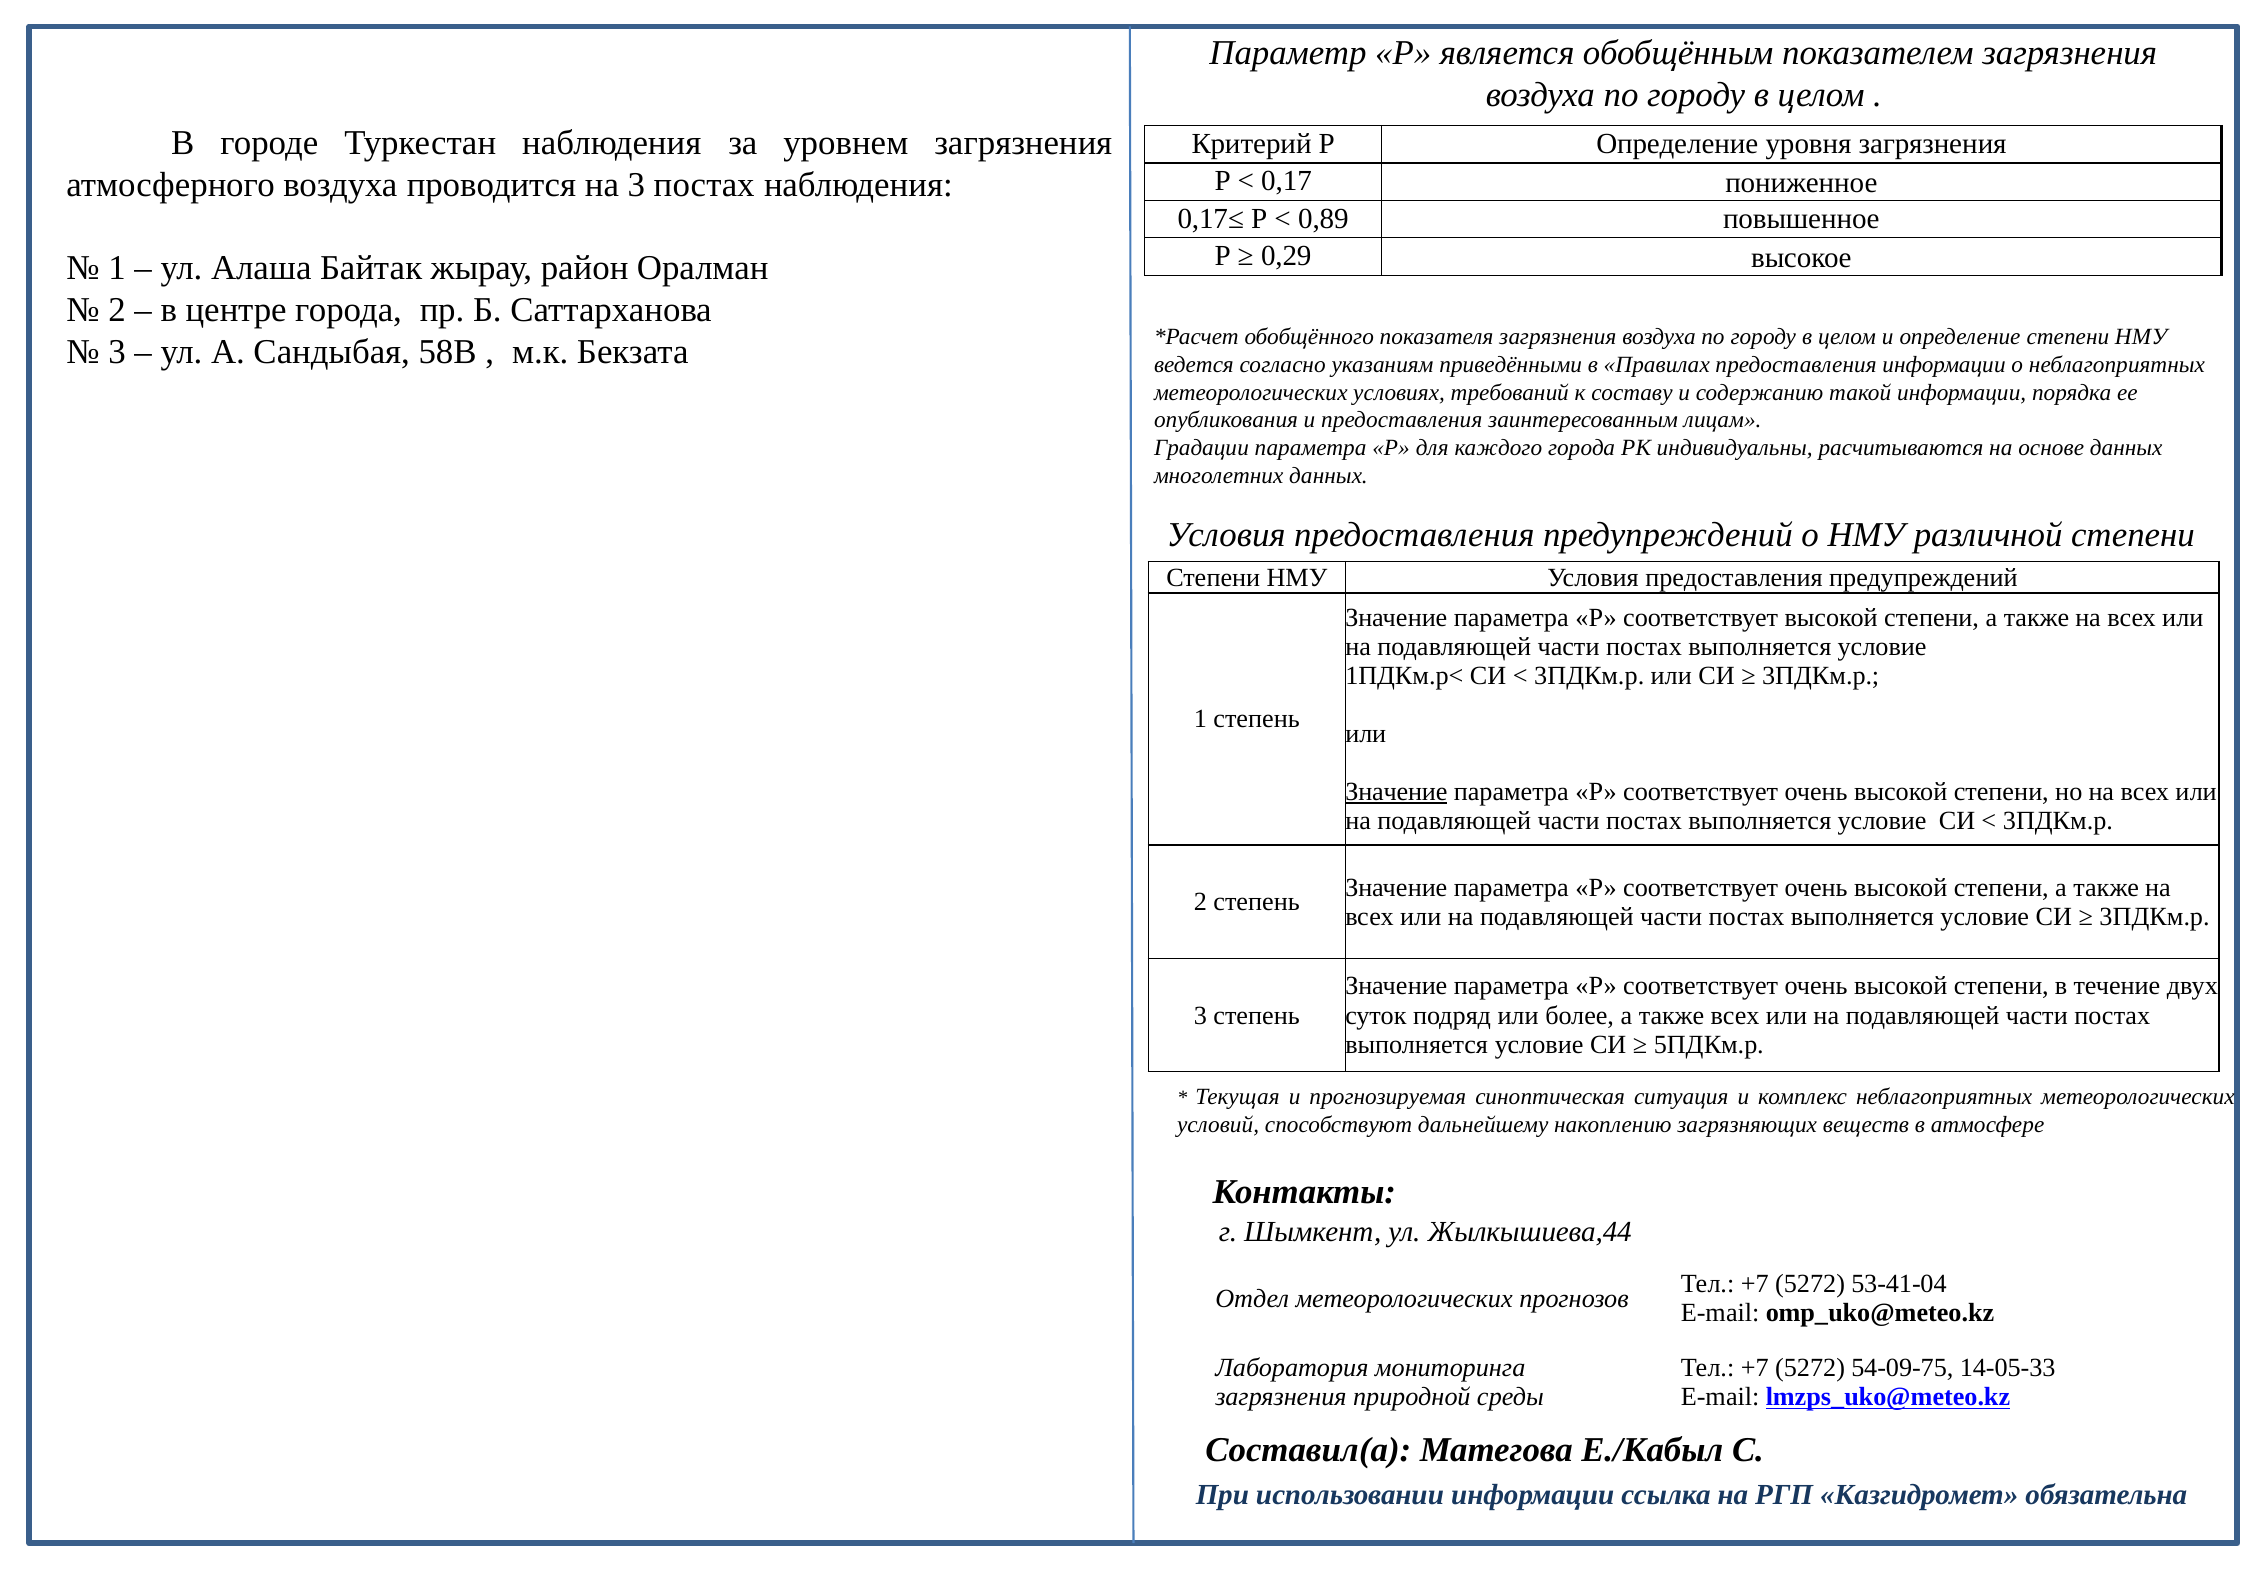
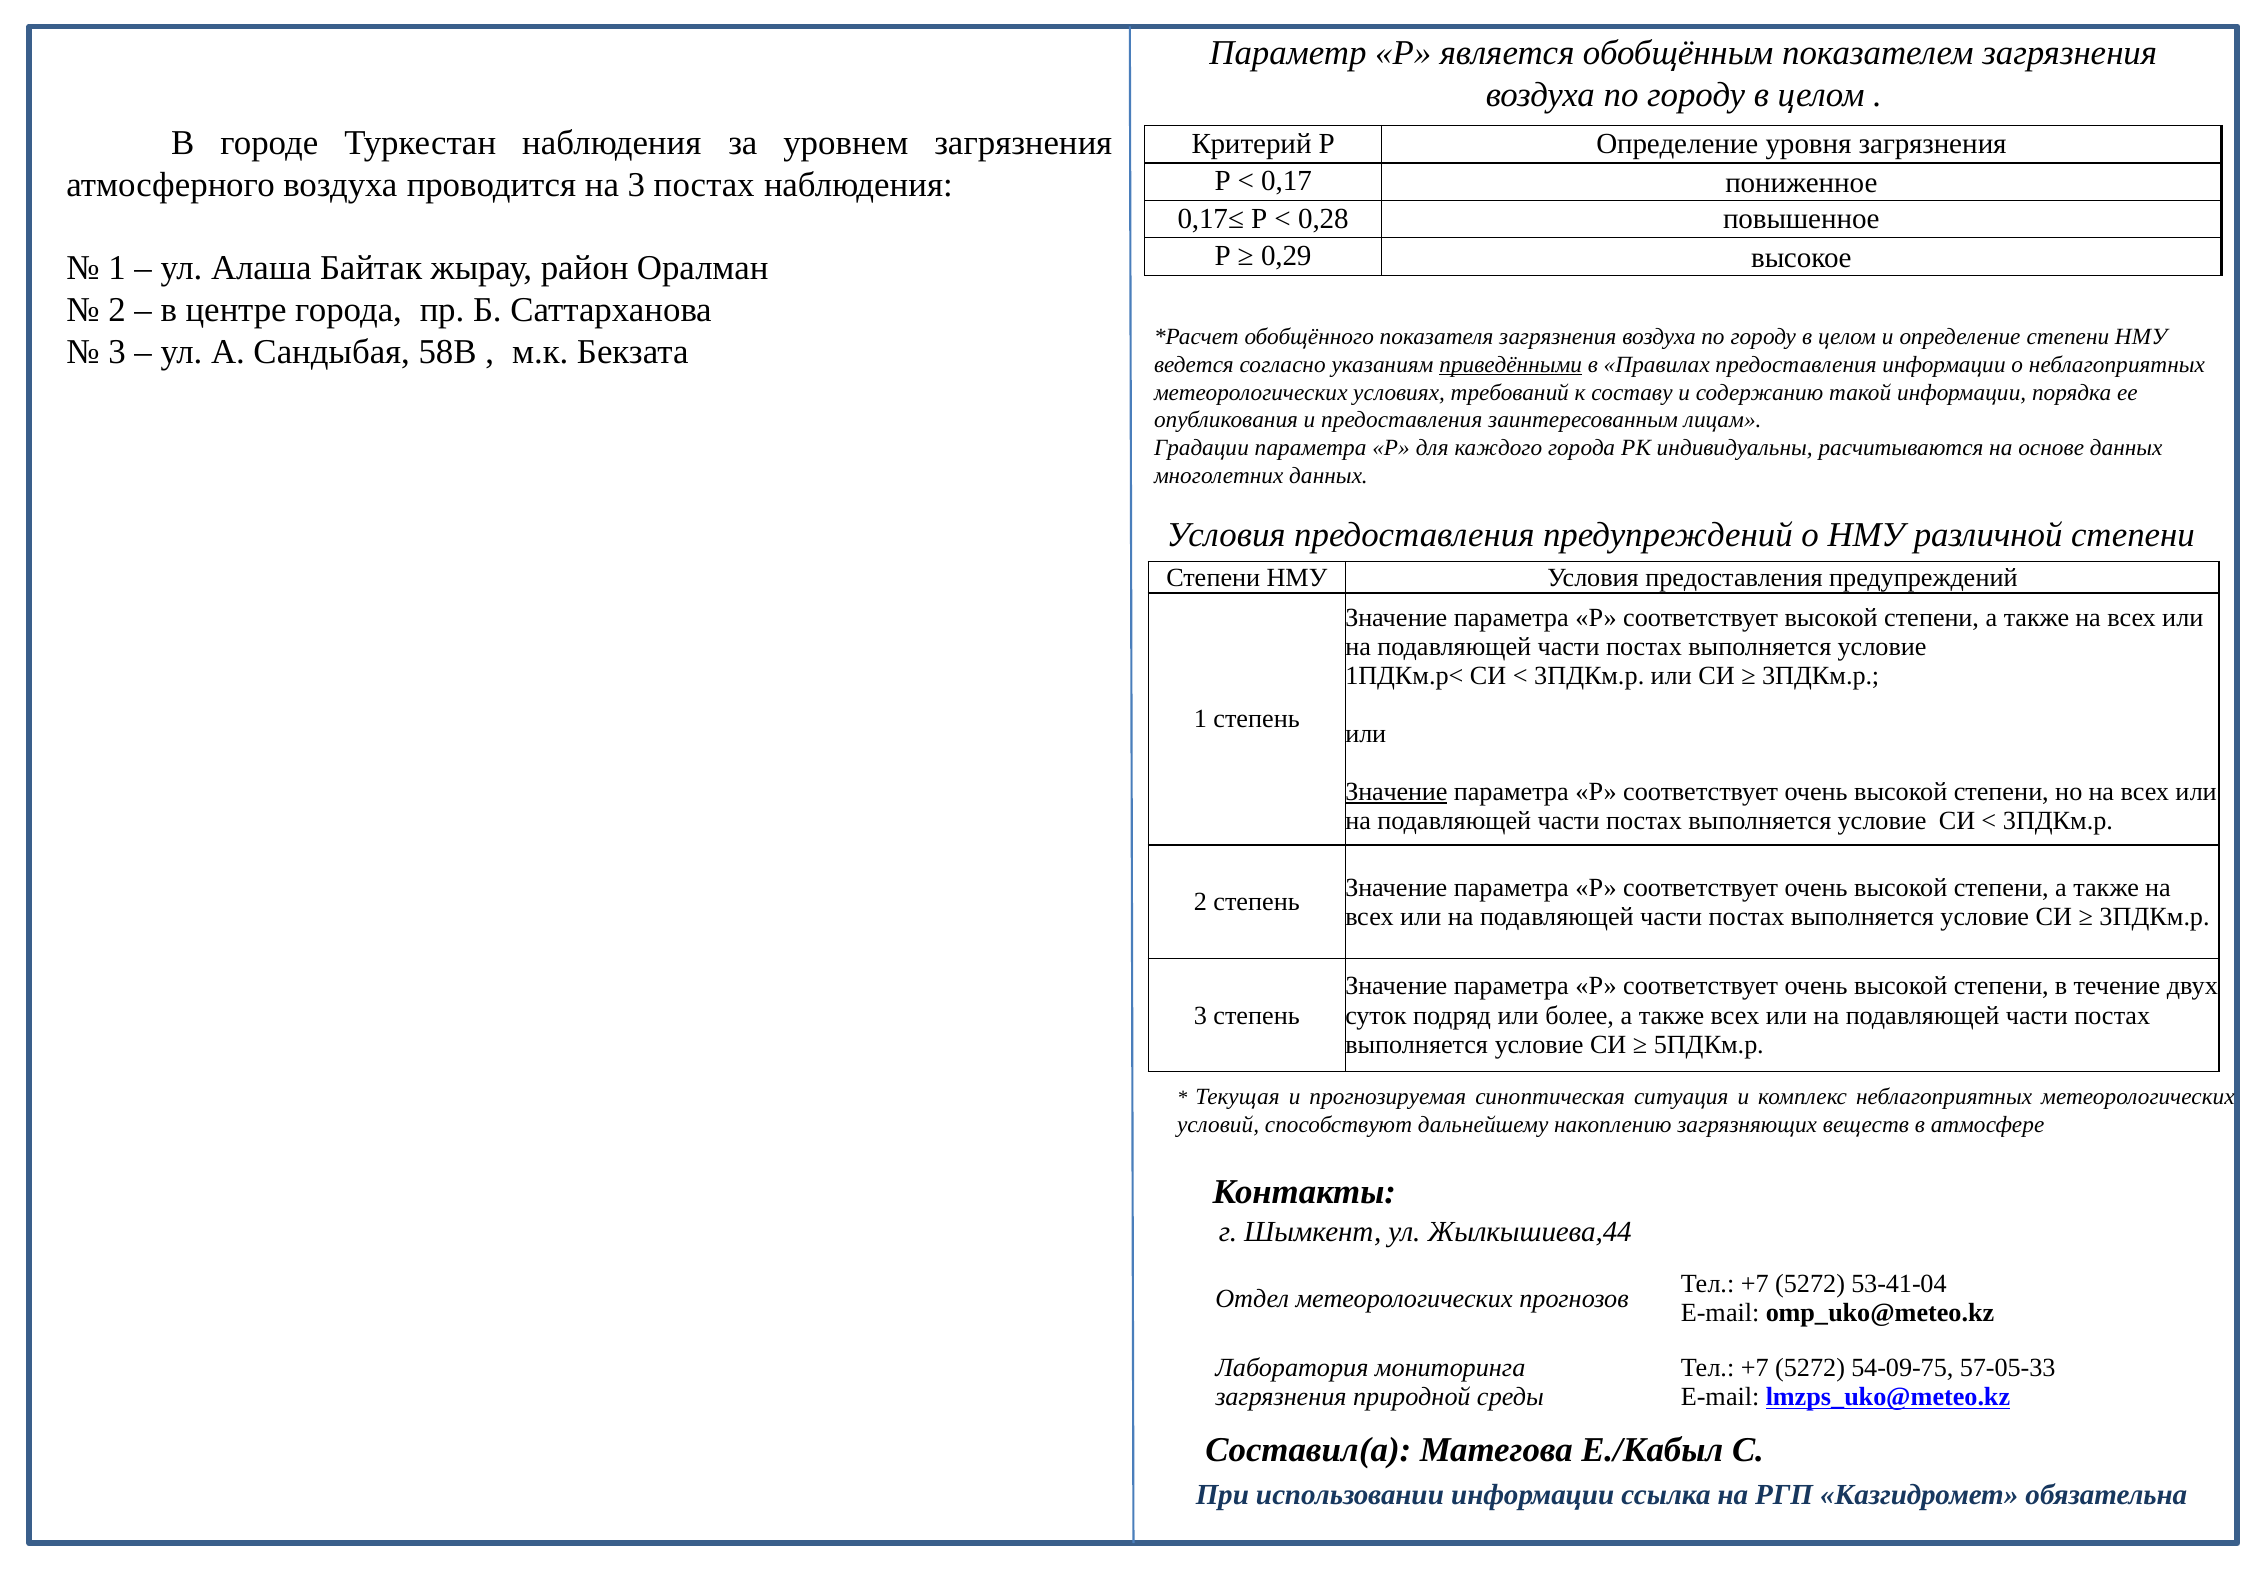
0,89: 0,89 -> 0,28
приведёнными underline: none -> present
14-05-33: 14-05-33 -> 57-05-33
